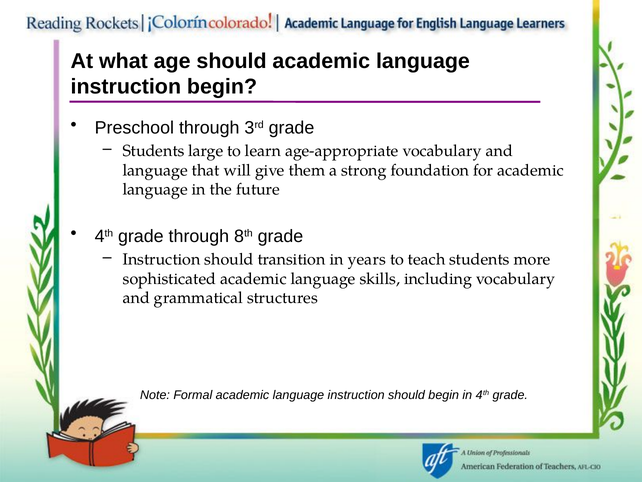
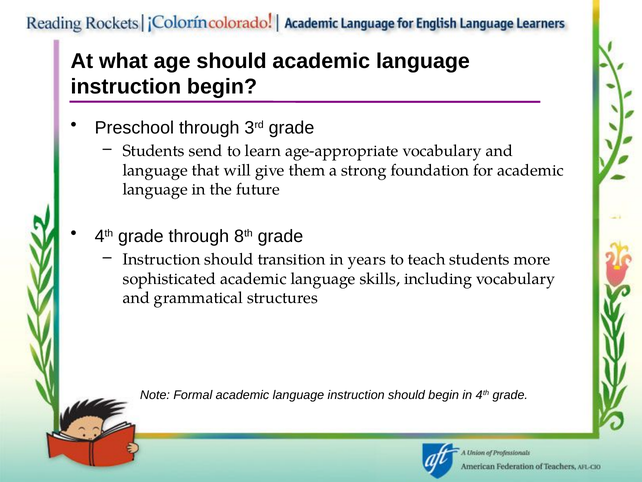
large: large -> send
